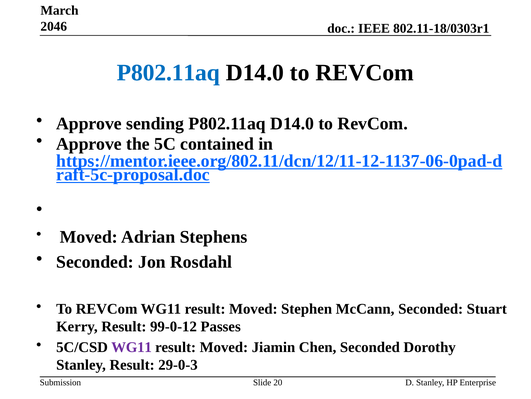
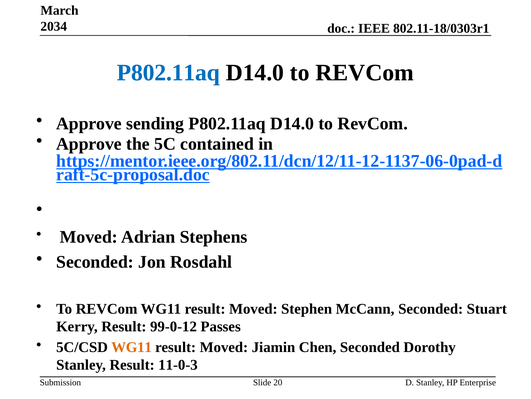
2046: 2046 -> 2034
WG11 at (132, 347) colour: purple -> orange
29-0-3: 29-0-3 -> 11-0-3
